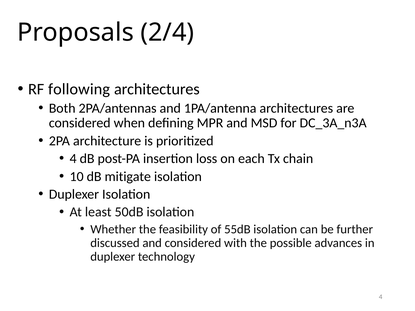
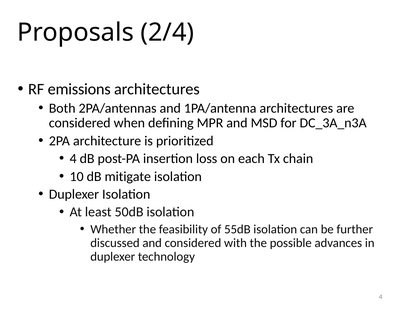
following: following -> emissions
